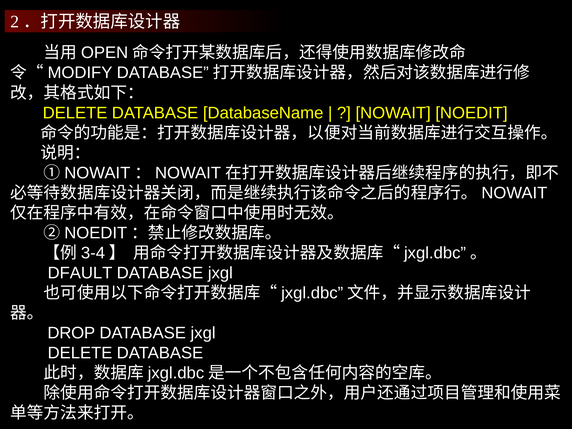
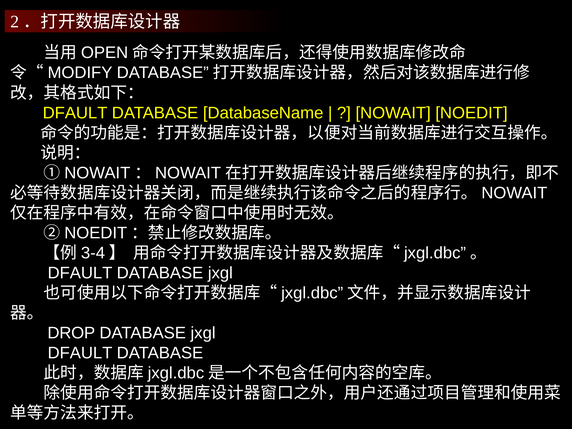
DELETE at (75, 113): DELETE -> DFAULT
DELETE at (80, 353): DELETE -> DFAULT
